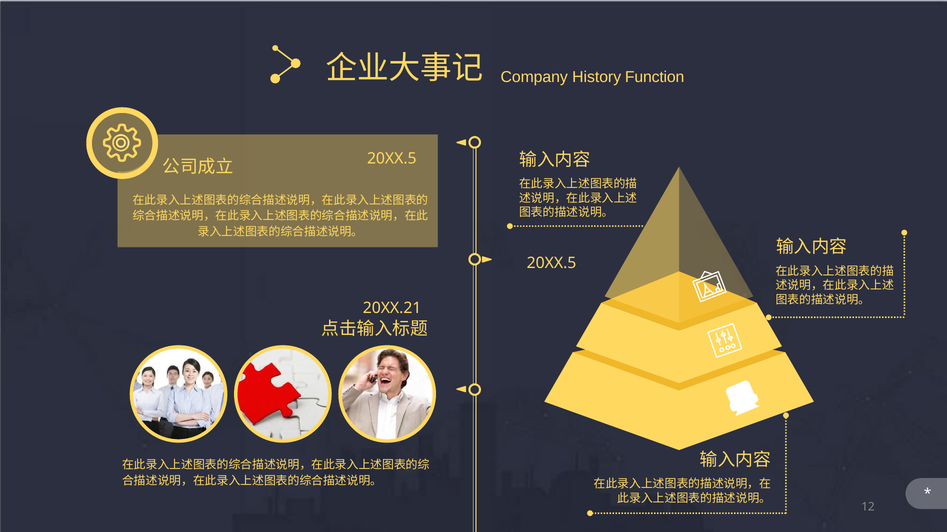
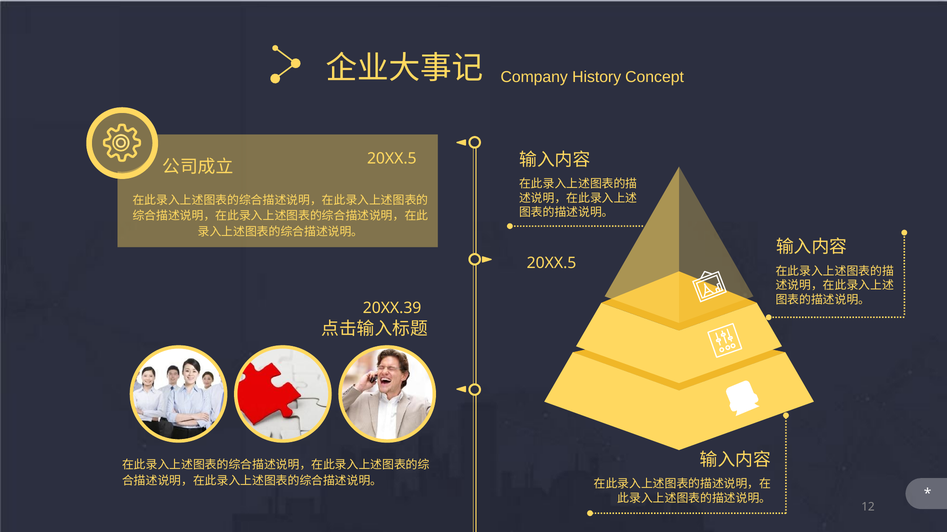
Function: Function -> Concept
20XX.21: 20XX.21 -> 20XX.39
